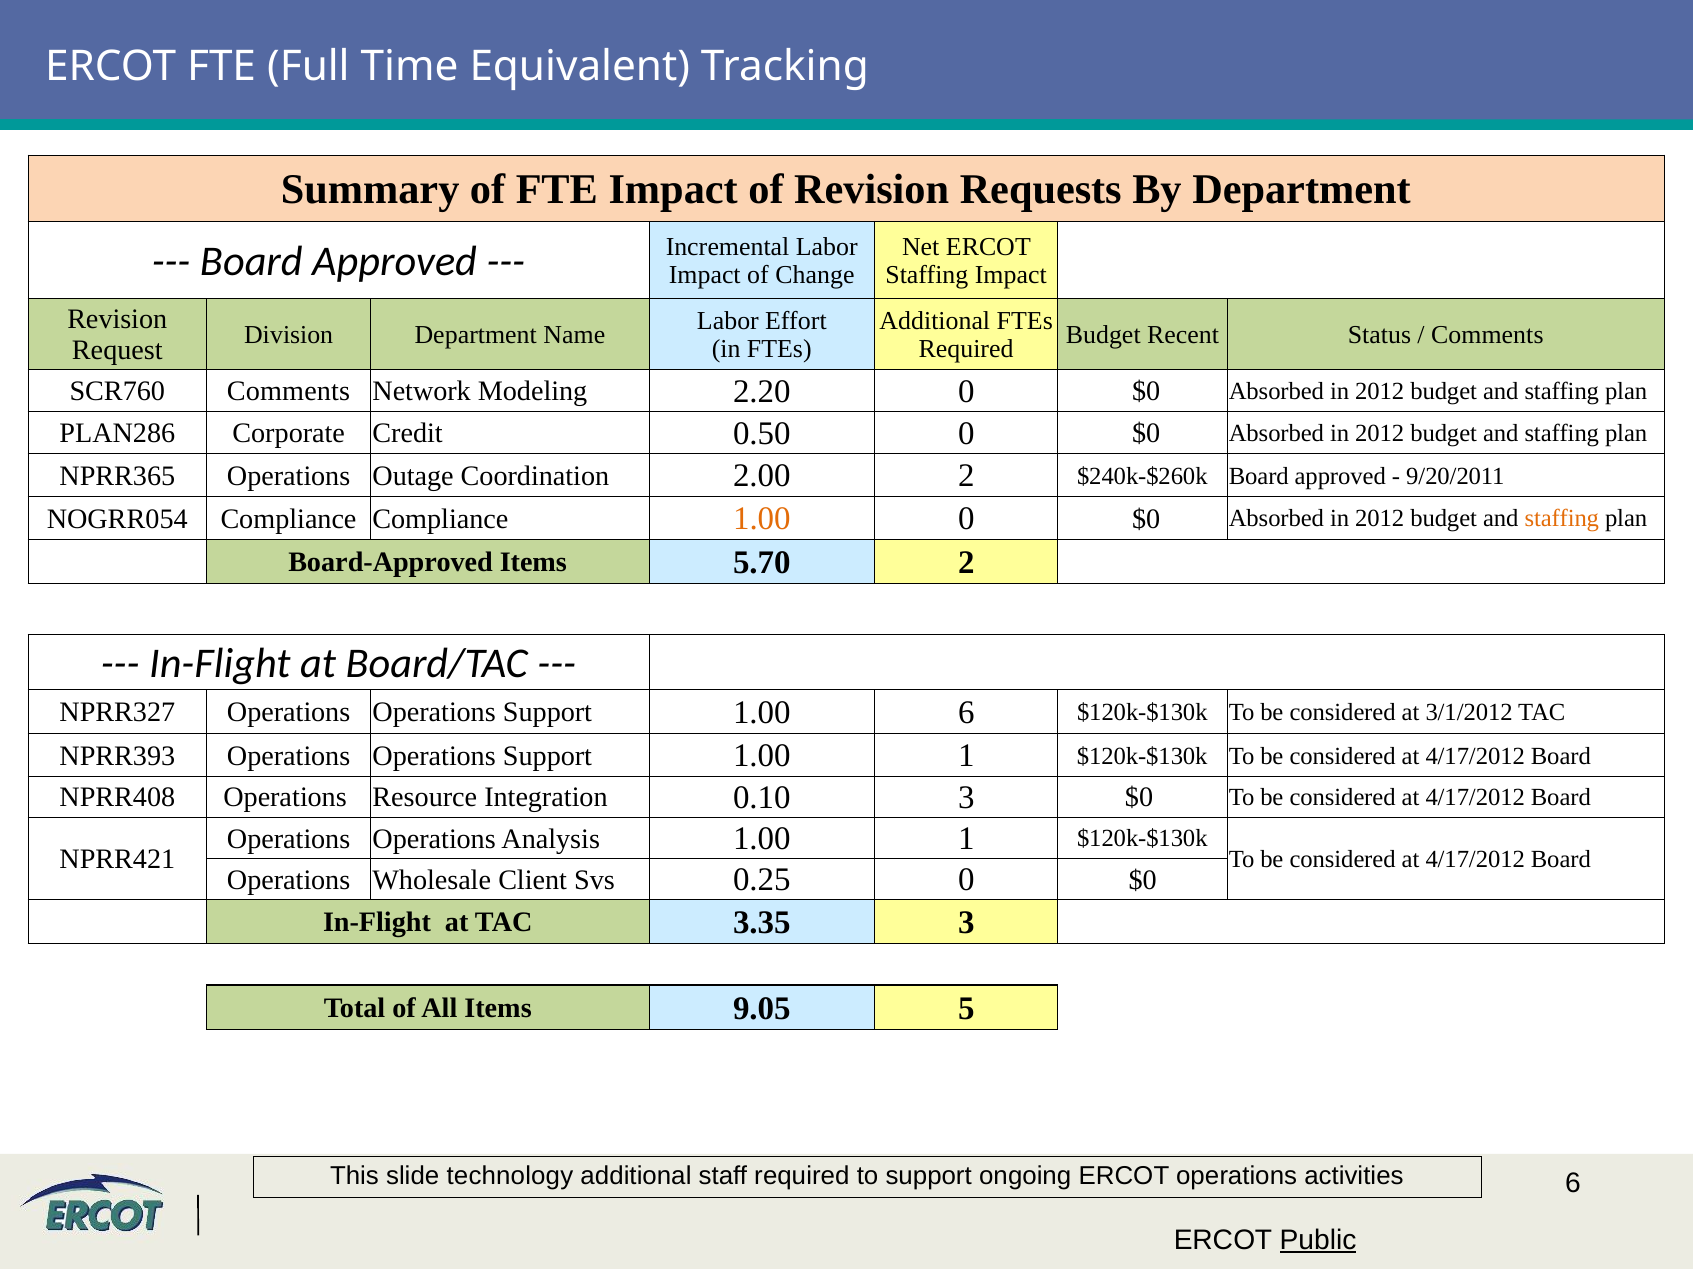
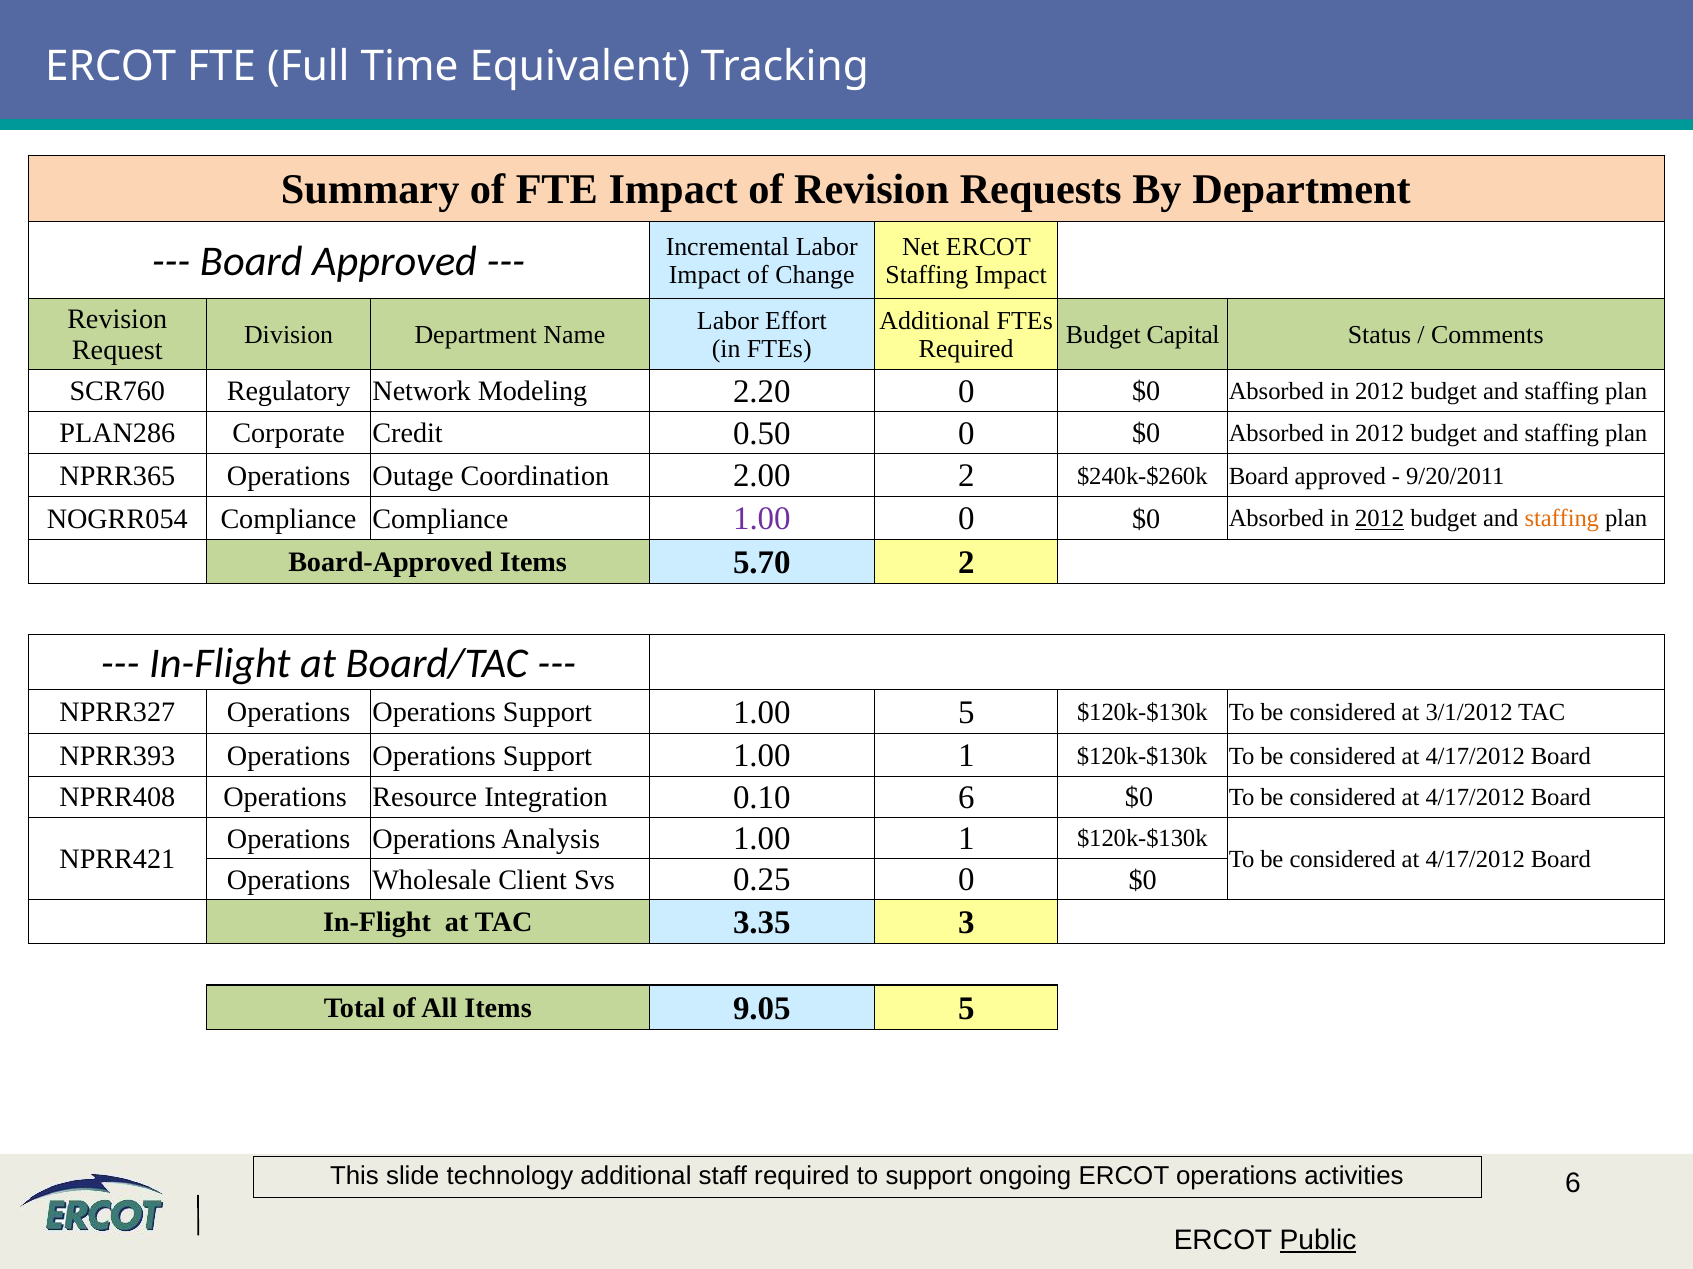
Recent: Recent -> Capital
SCR760 Comments: Comments -> Regulatory
1.00 at (762, 519) colour: orange -> purple
2012 at (1380, 519) underline: none -> present
1.00 6: 6 -> 5
0.10 3: 3 -> 6
